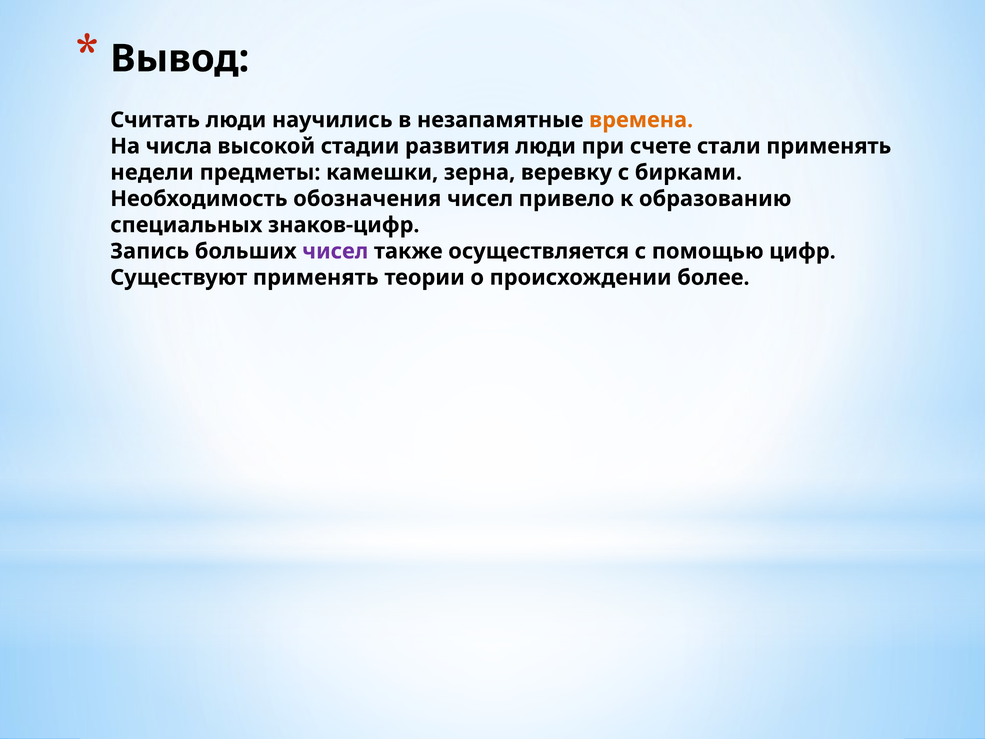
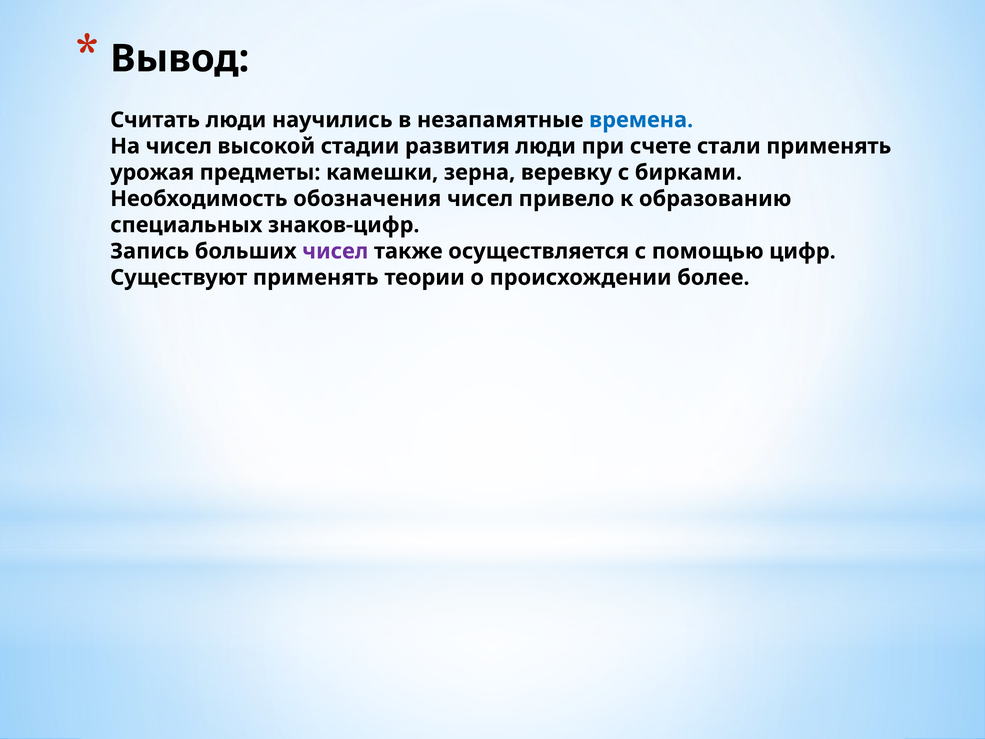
времена colour: orange -> blue
На числа: числа -> чисел
недели: недели -> урожая
